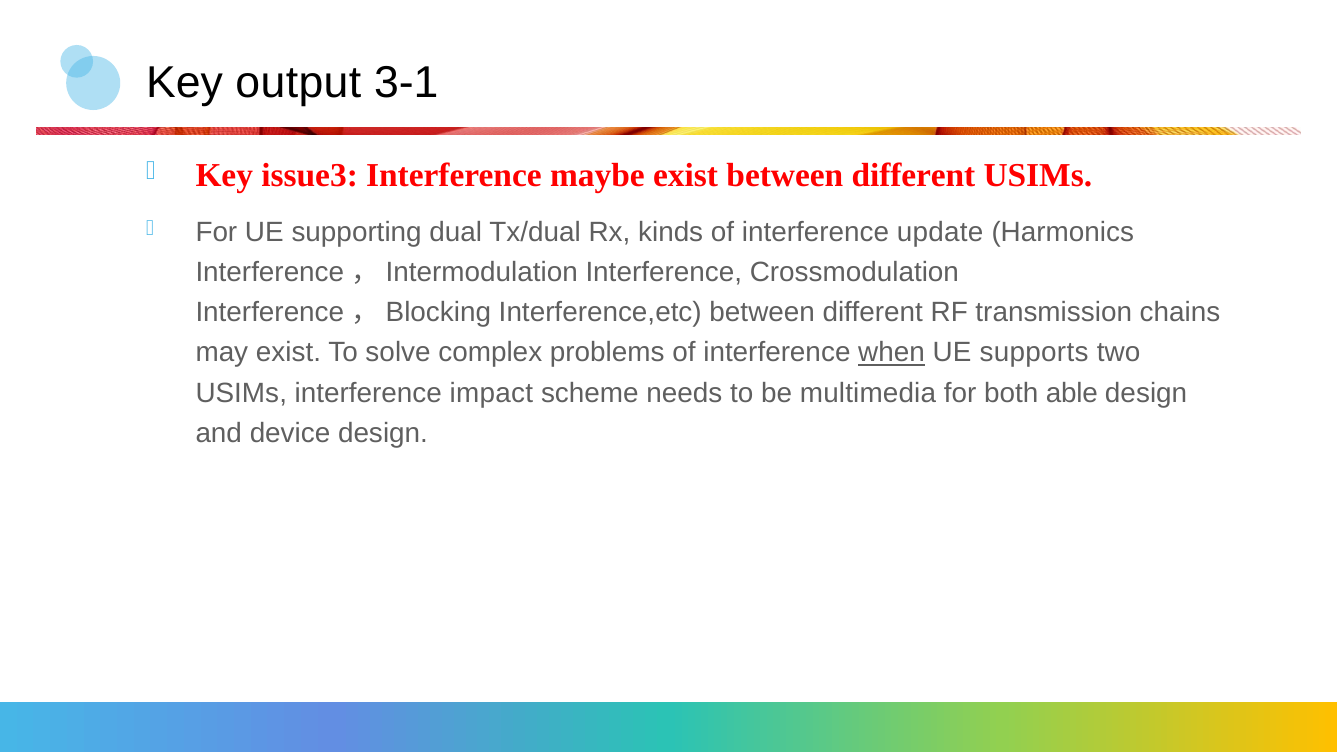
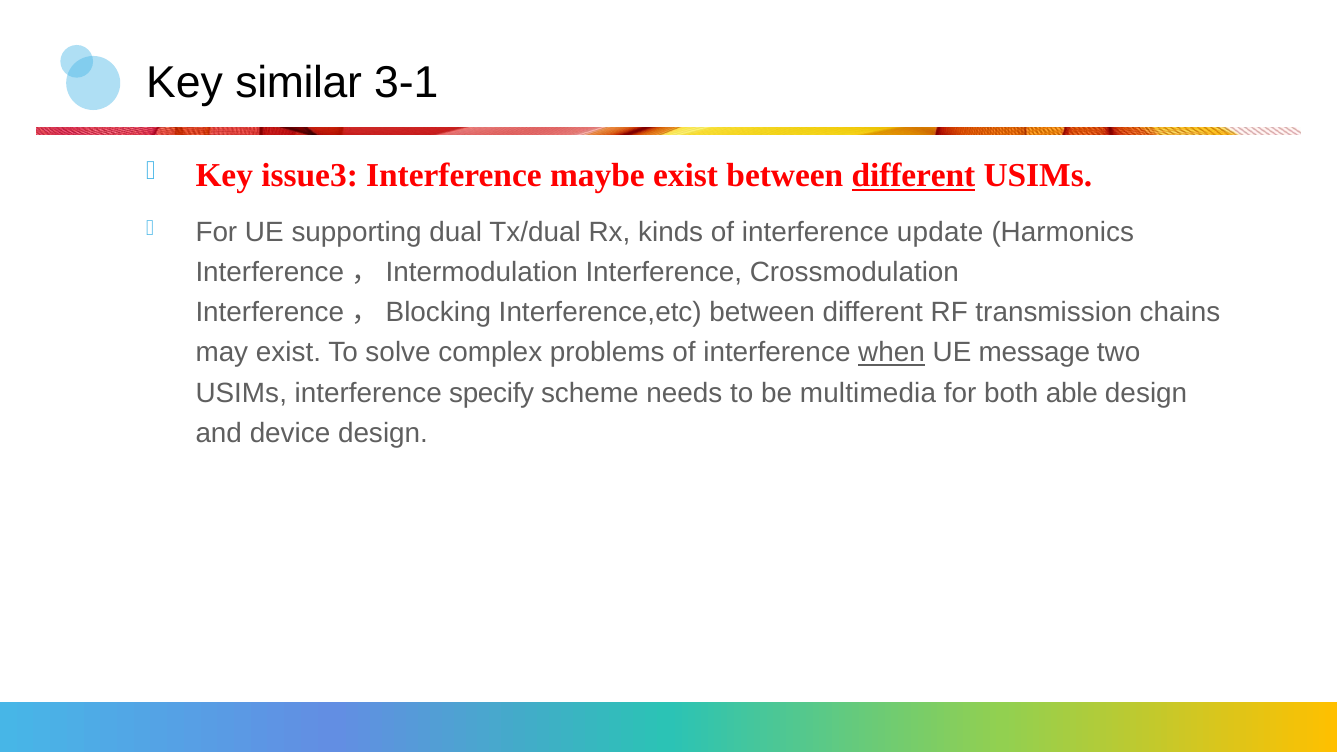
output: output -> similar
different at (913, 175) underline: none -> present
supports: supports -> message
impact: impact -> specify
